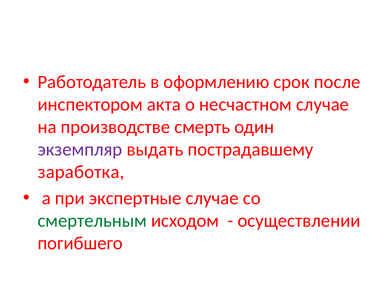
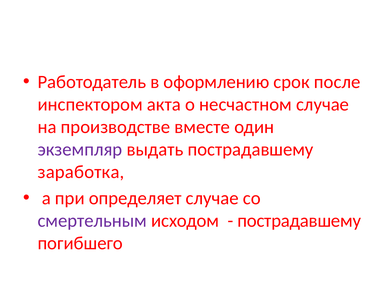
смерть: смерть -> вместе
экспертные: экспертные -> определяет
смертельным colour: green -> purple
осуществлении at (299, 220): осуществлении -> пострадавшему
